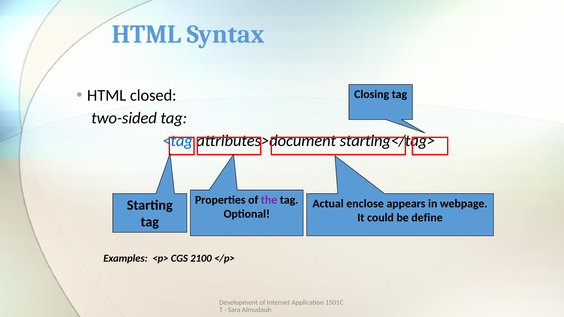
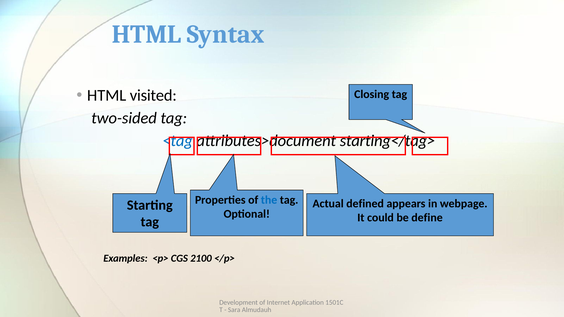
closed: closed -> visited
the colour: purple -> blue
enclose: enclose -> defined
